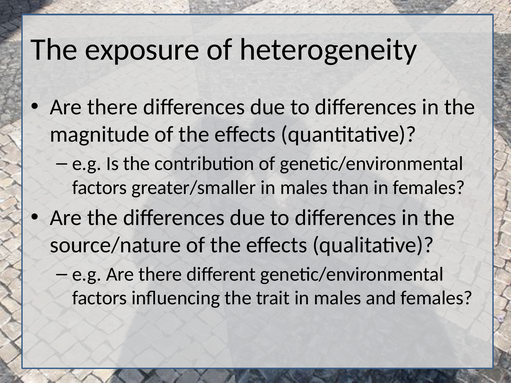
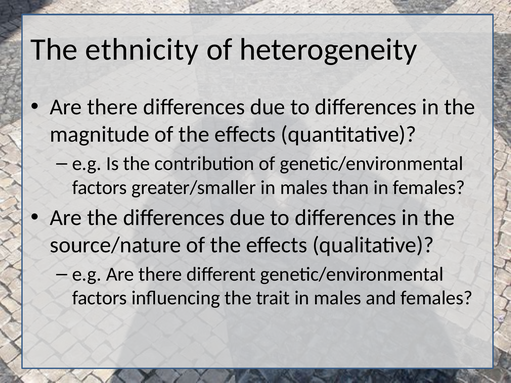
exposure: exposure -> ethnicity
